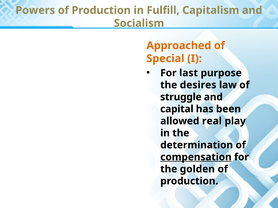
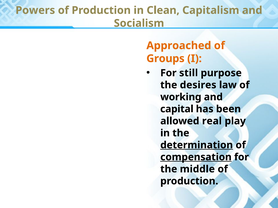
Fulfill: Fulfill -> Clean
Special: Special -> Groups
last: last -> still
struggle: struggle -> working
determination underline: none -> present
golden: golden -> middle
